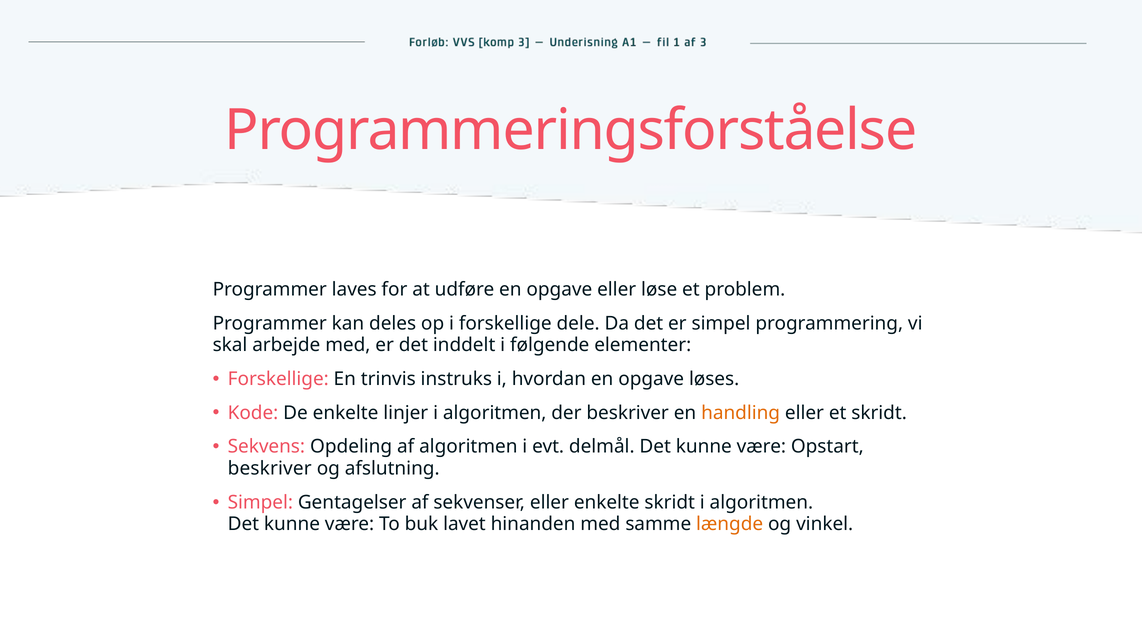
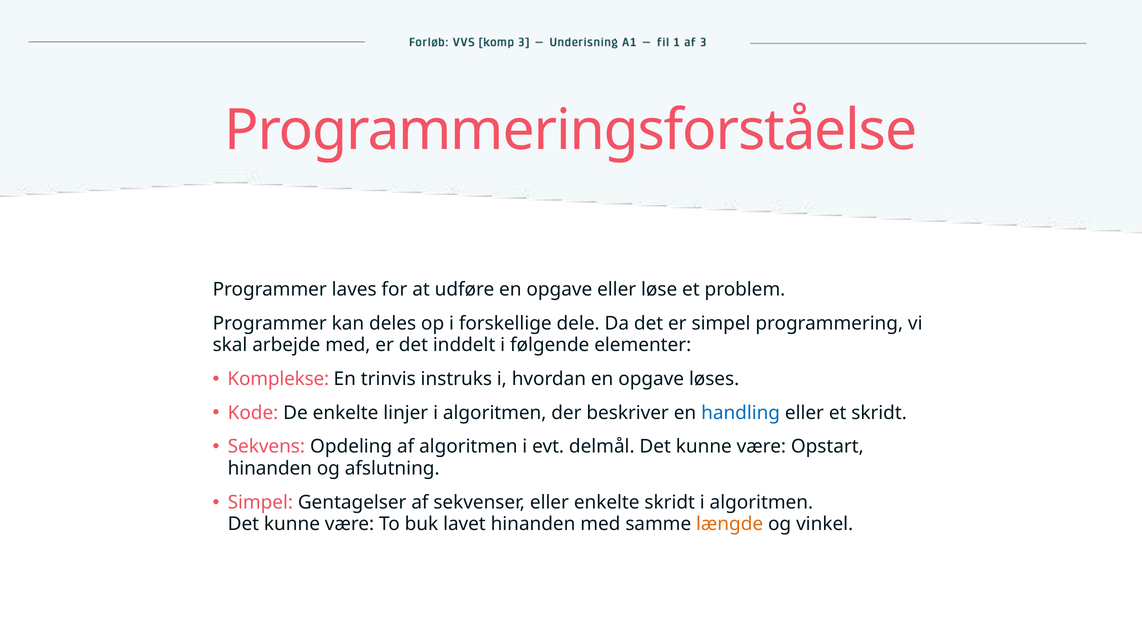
Forskellige at (278, 379): Forskellige -> Komplekse
handling colour: orange -> blue
beskriver at (270, 469): beskriver -> hinanden
